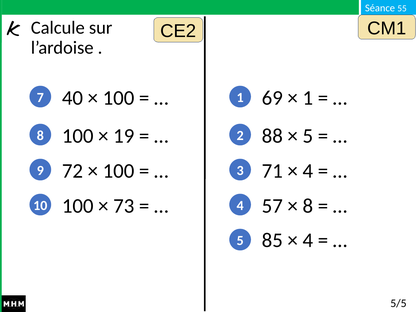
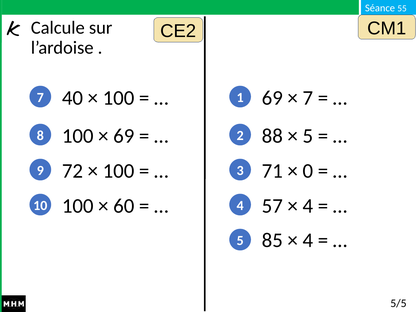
1 at (308, 98): 1 -> 7
19 at (124, 136): 19 -> 69
4 at (308, 171): 4 -> 0
73: 73 -> 60
8 at (308, 206): 8 -> 4
